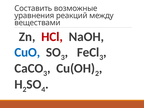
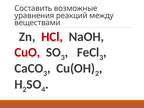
CuO colour: blue -> red
